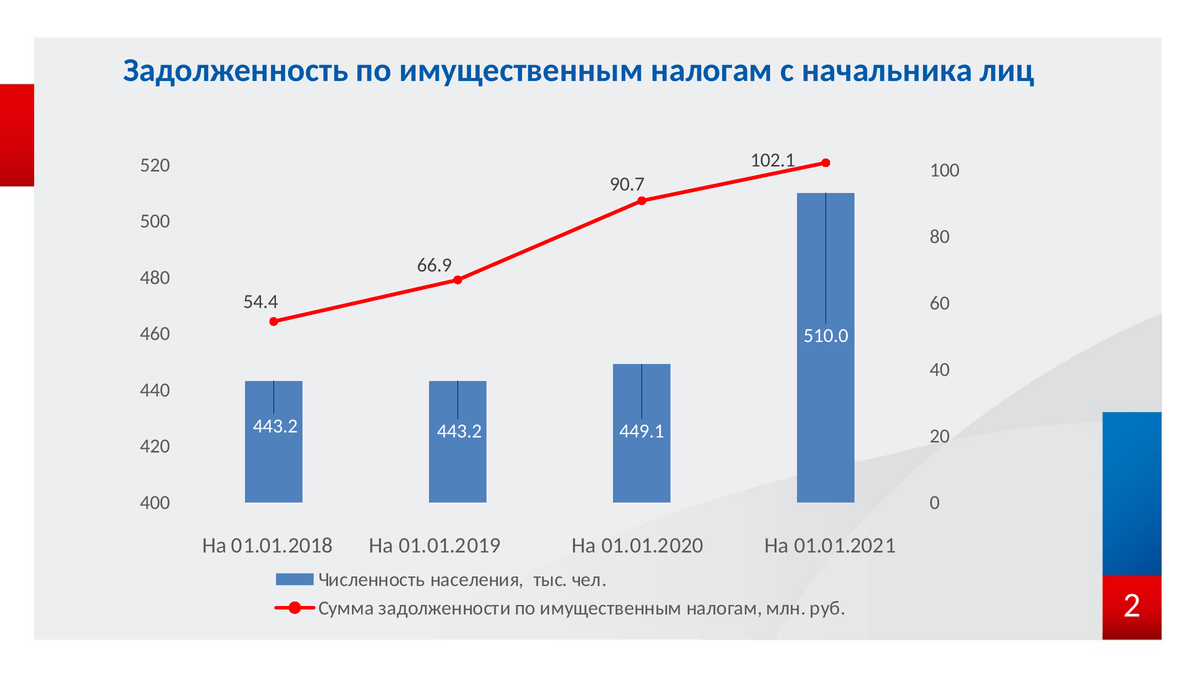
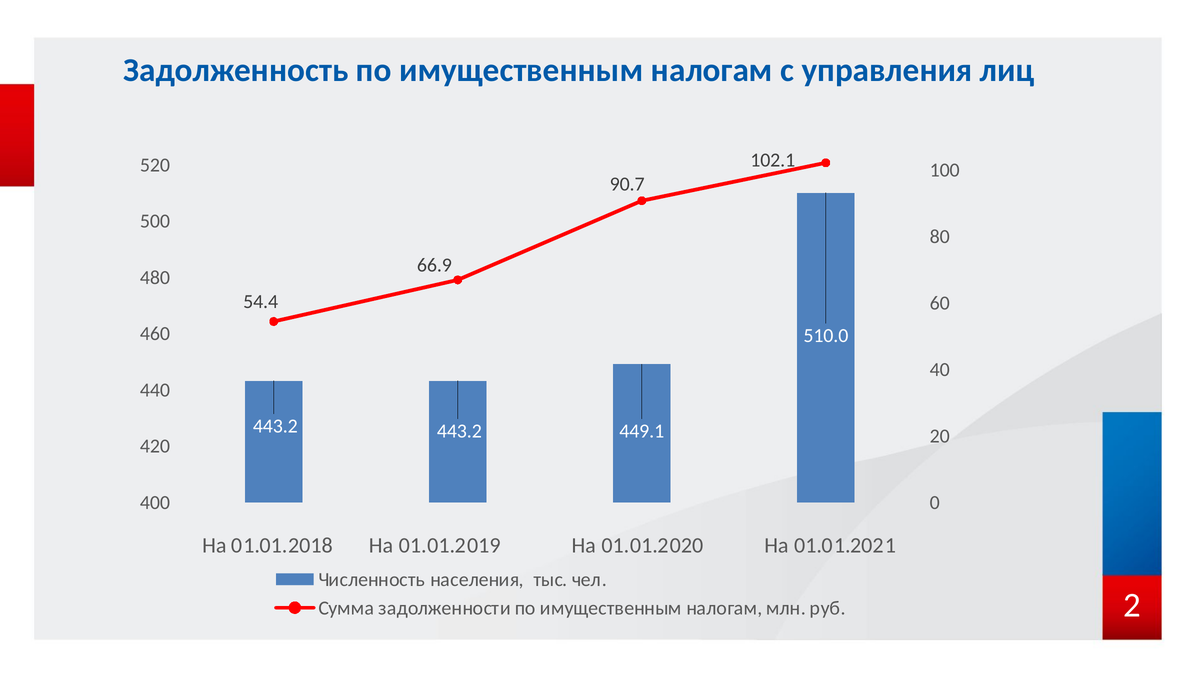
начальника: начальника -> управления
